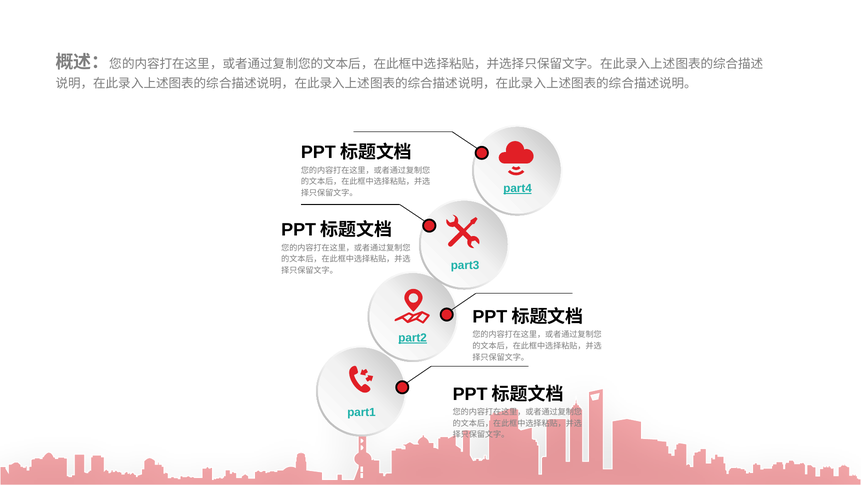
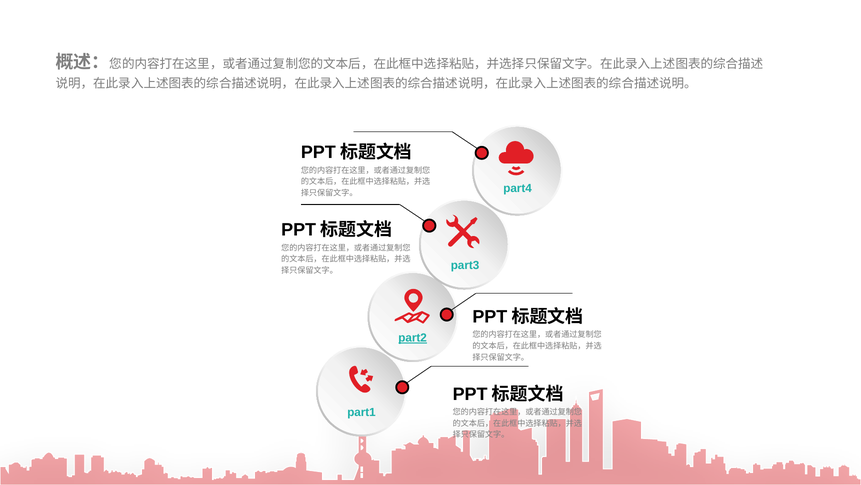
part4 underline: present -> none
